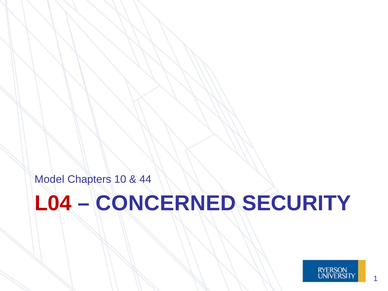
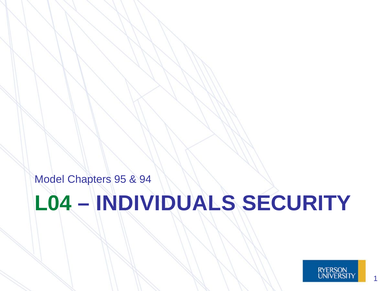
10: 10 -> 95
44: 44 -> 94
L04 colour: red -> green
CONCERNED: CONCERNED -> INDIVIDUALS
